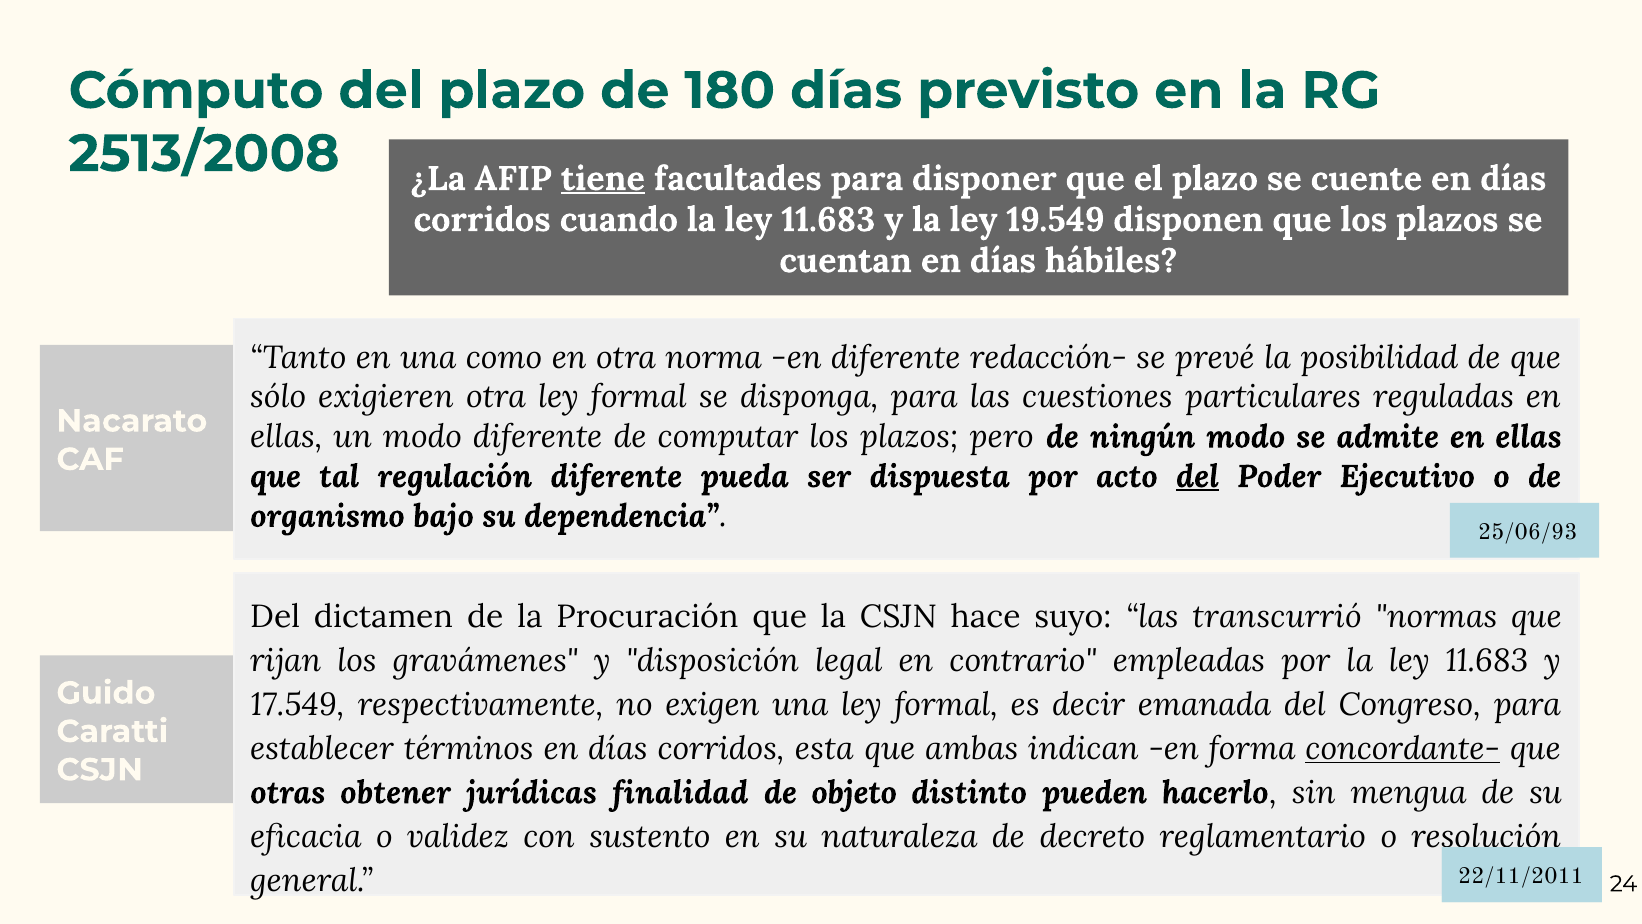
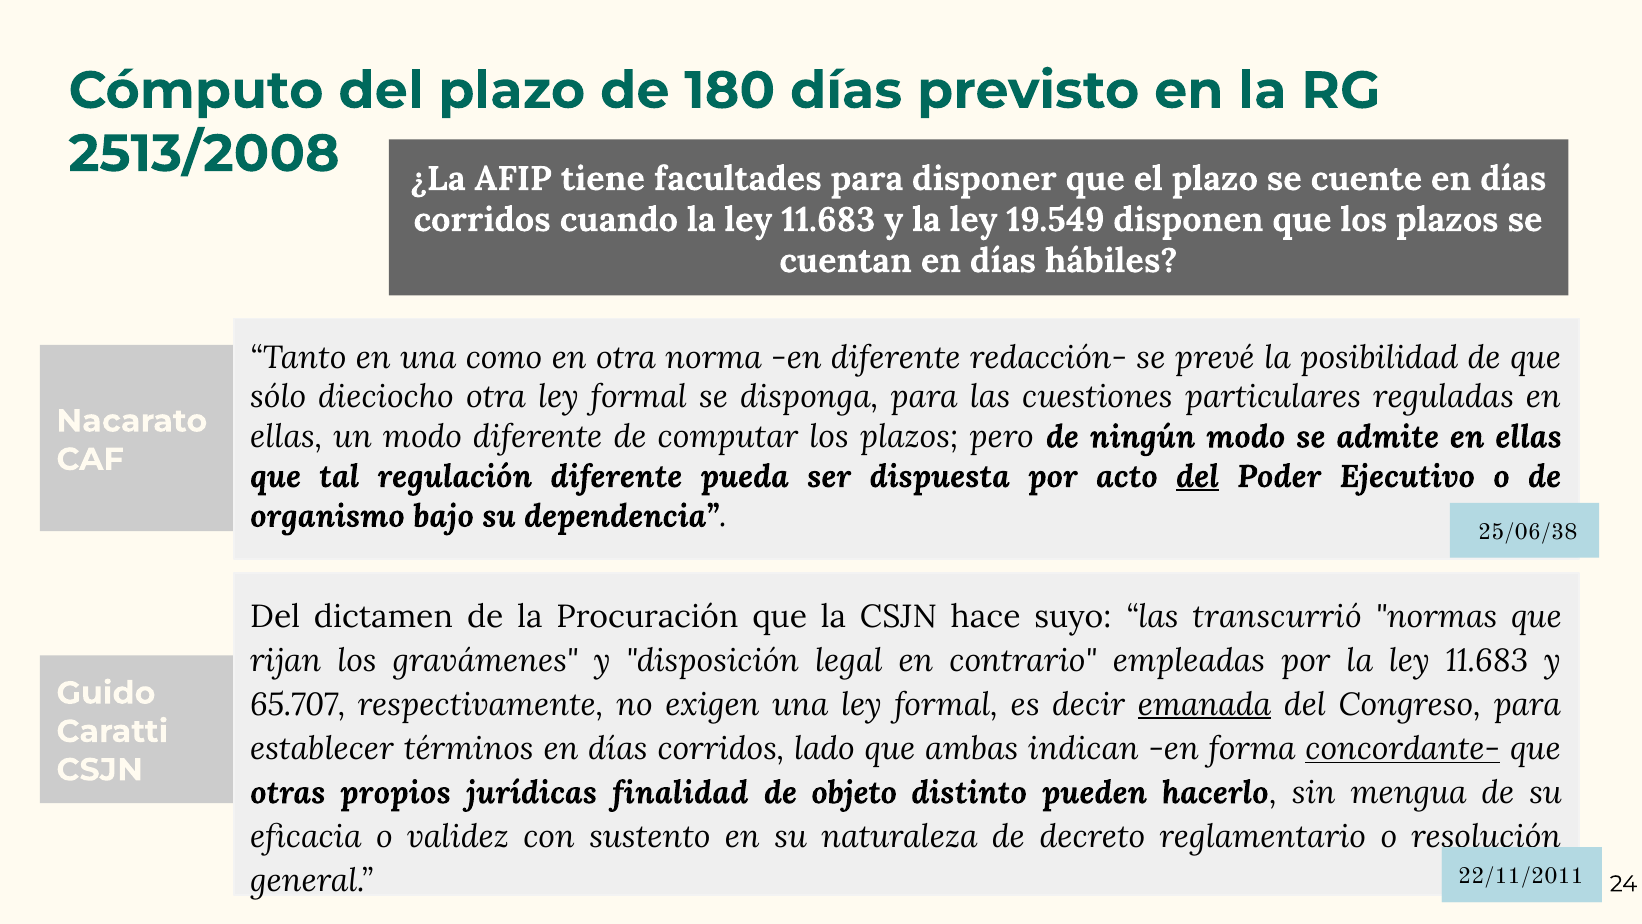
tiene underline: present -> none
exigieren: exigieren -> dieciocho
25/06/93: 25/06/93 -> 25/06/38
17.549: 17.549 -> 65.707
emanada underline: none -> present
esta: esta -> lado
obtener: obtener -> propios
